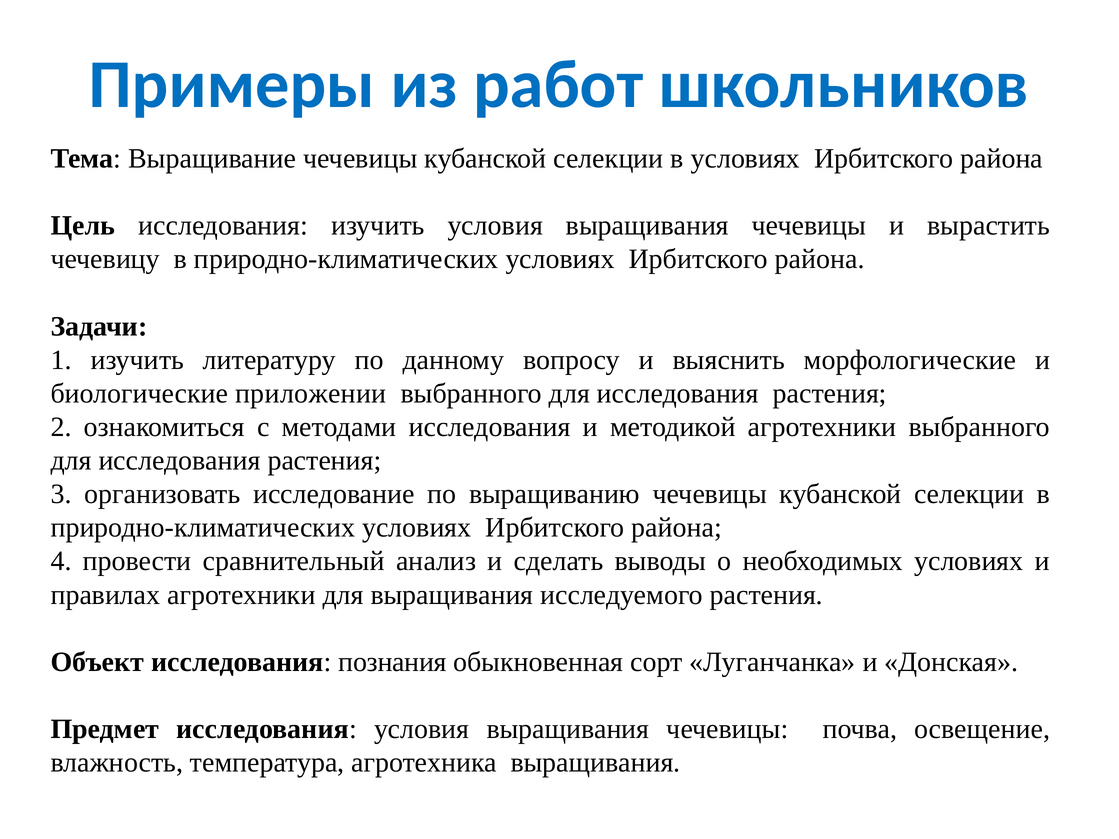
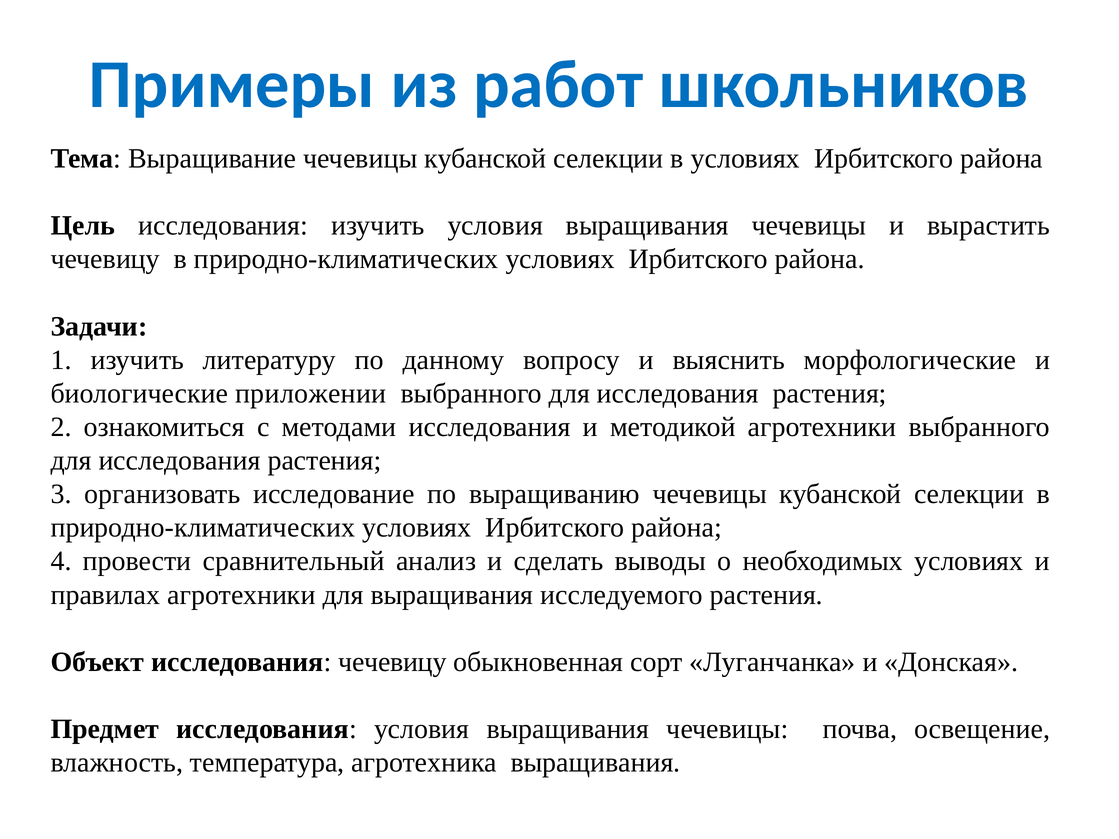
исследования познания: познания -> чечевицу
